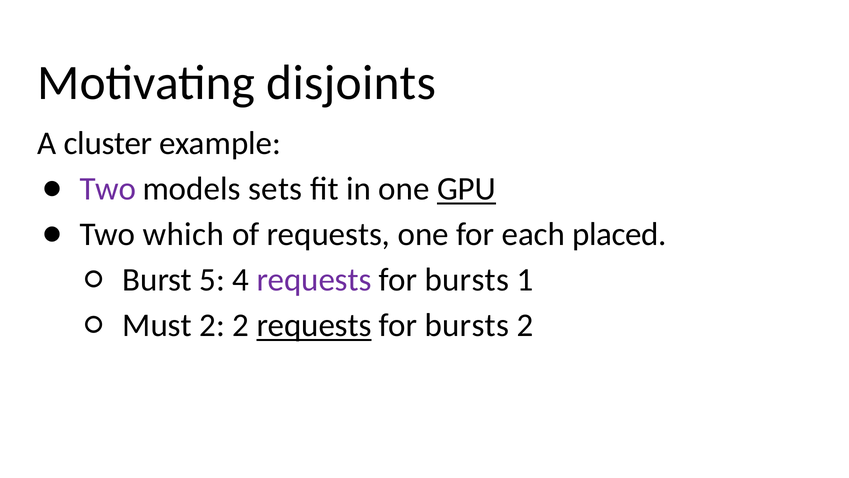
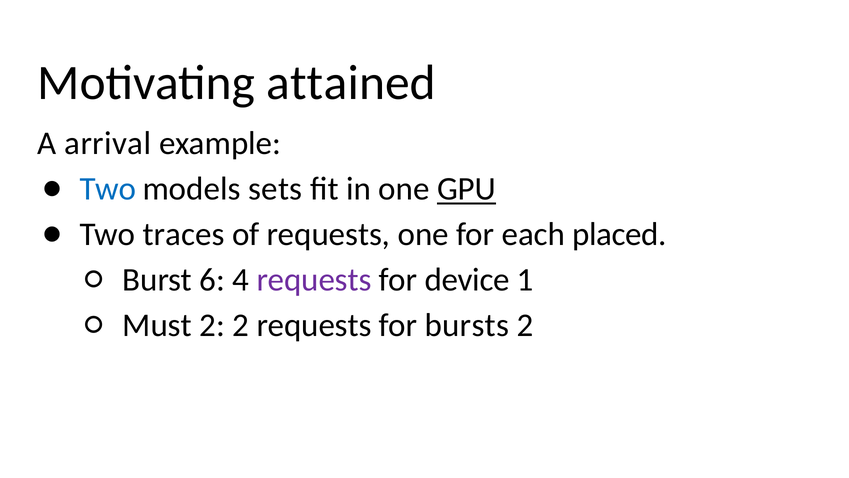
disjoints: disjoints -> attained
cluster: cluster -> arrival
Two at (108, 189) colour: purple -> blue
which: which -> traces
5: 5 -> 6
bursts at (467, 280): bursts -> device
requests at (314, 325) underline: present -> none
